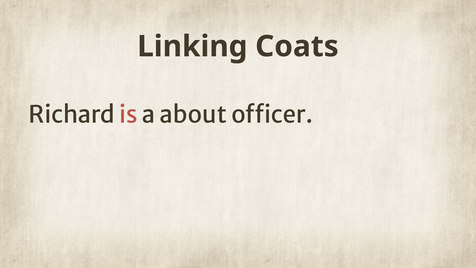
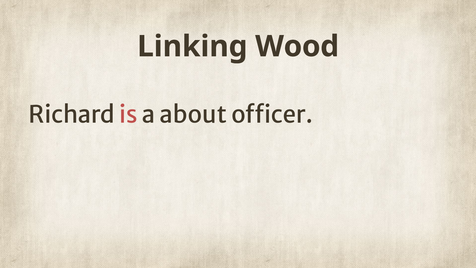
Coats: Coats -> Wood
